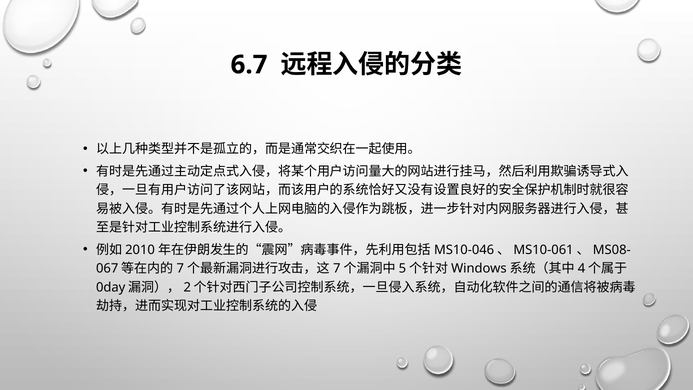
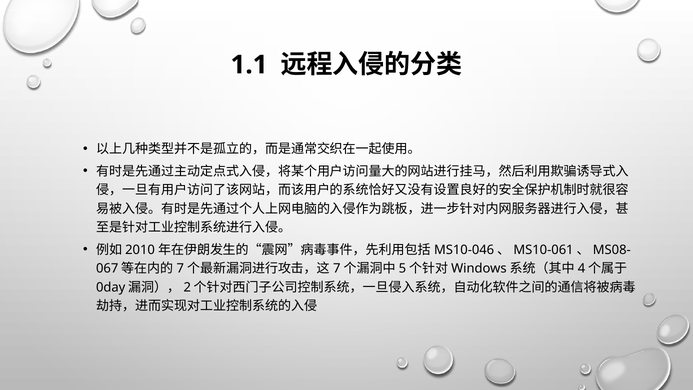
6.7: 6.7 -> 1.1
